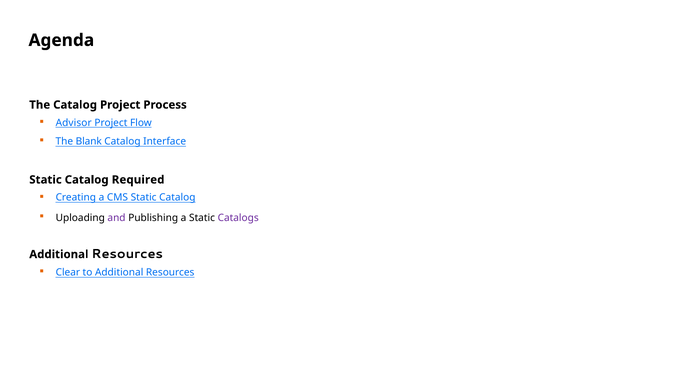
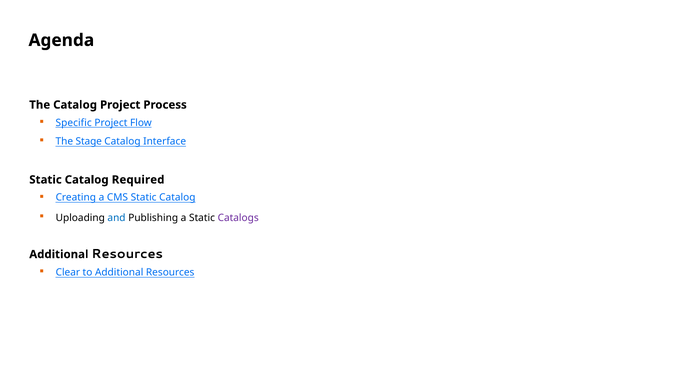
Advisor: Advisor -> Specific
Blank: Blank -> Stage
and colour: purple -> blue
